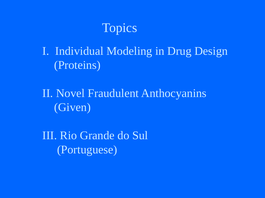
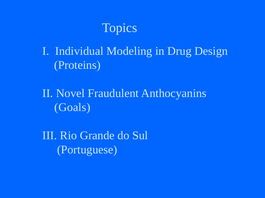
Given: Given -> Goals
